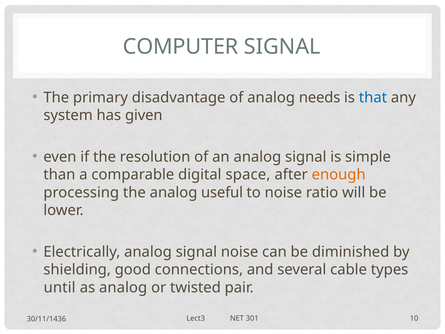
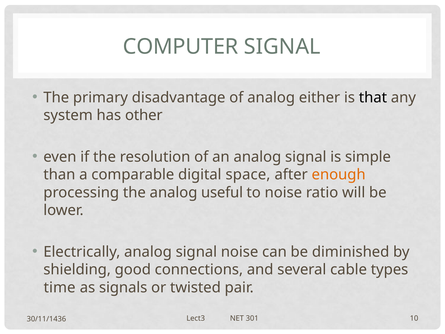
needs: needs -> either
that colour: blue -> black
given: given -> other
until: until -> time
as analog: analog -> signals
